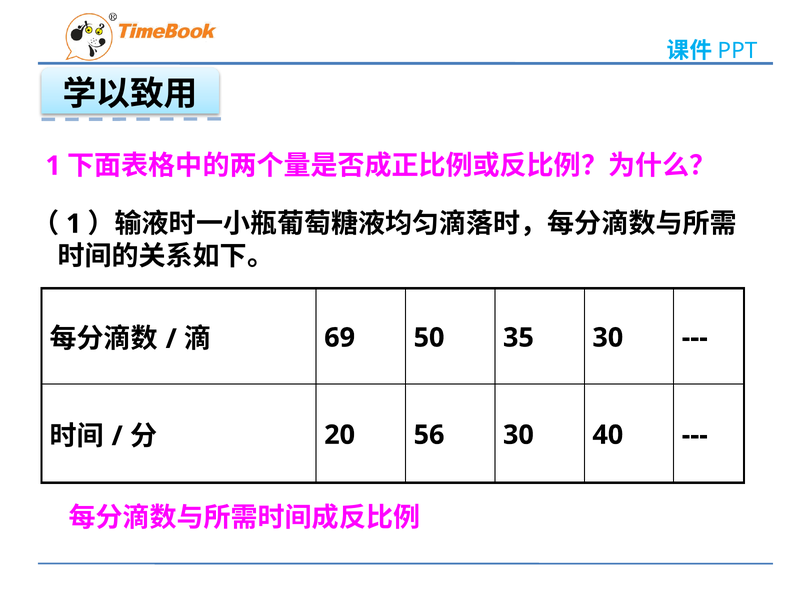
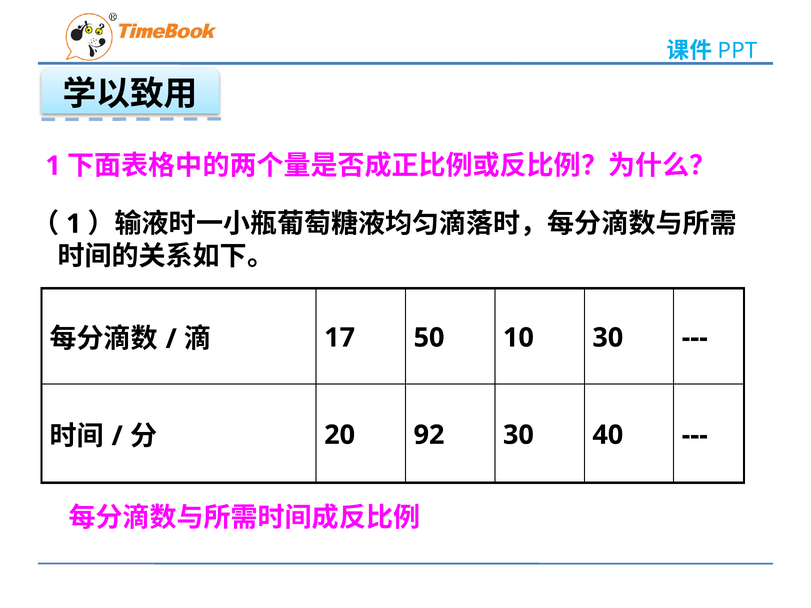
69: 69 -> 17
35: 35 -> 10
56: 56 -> 92
